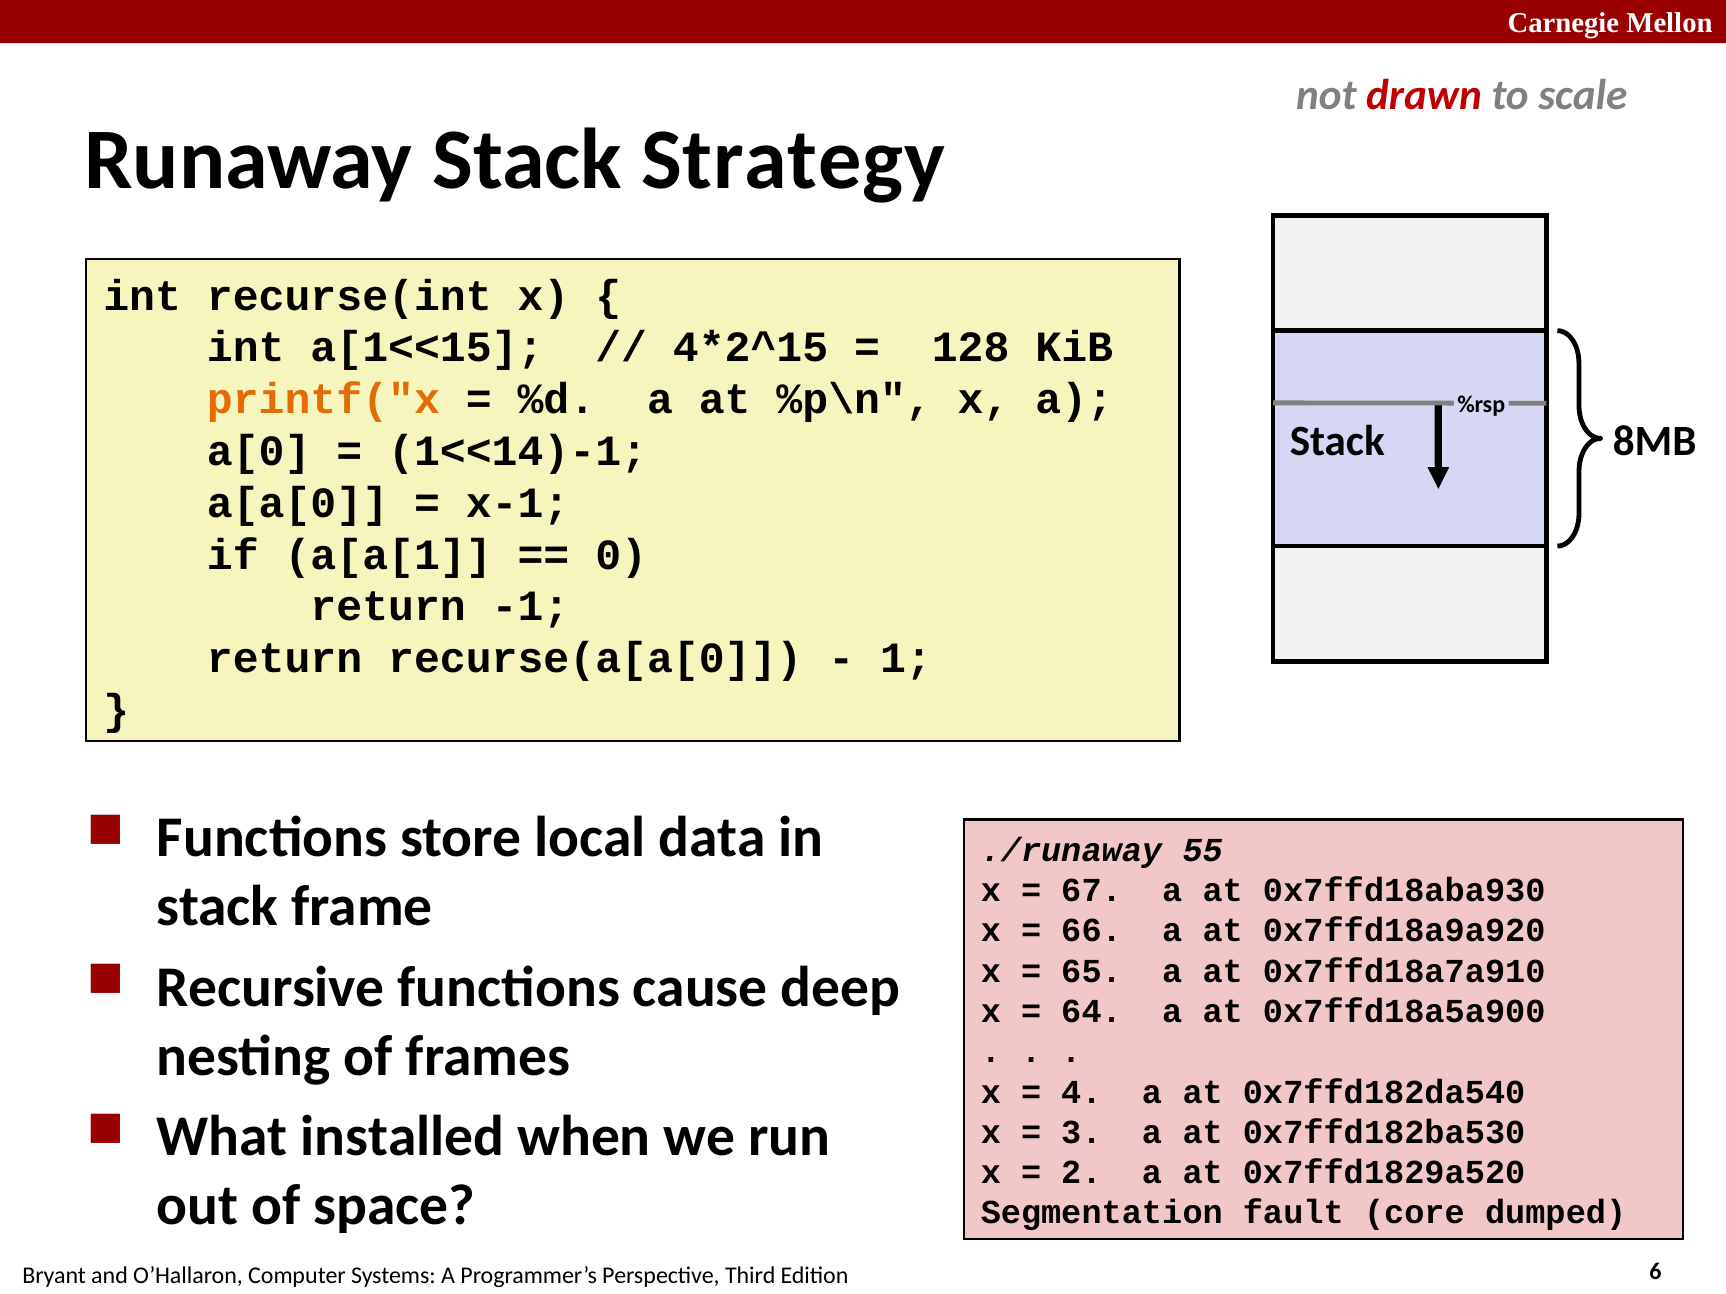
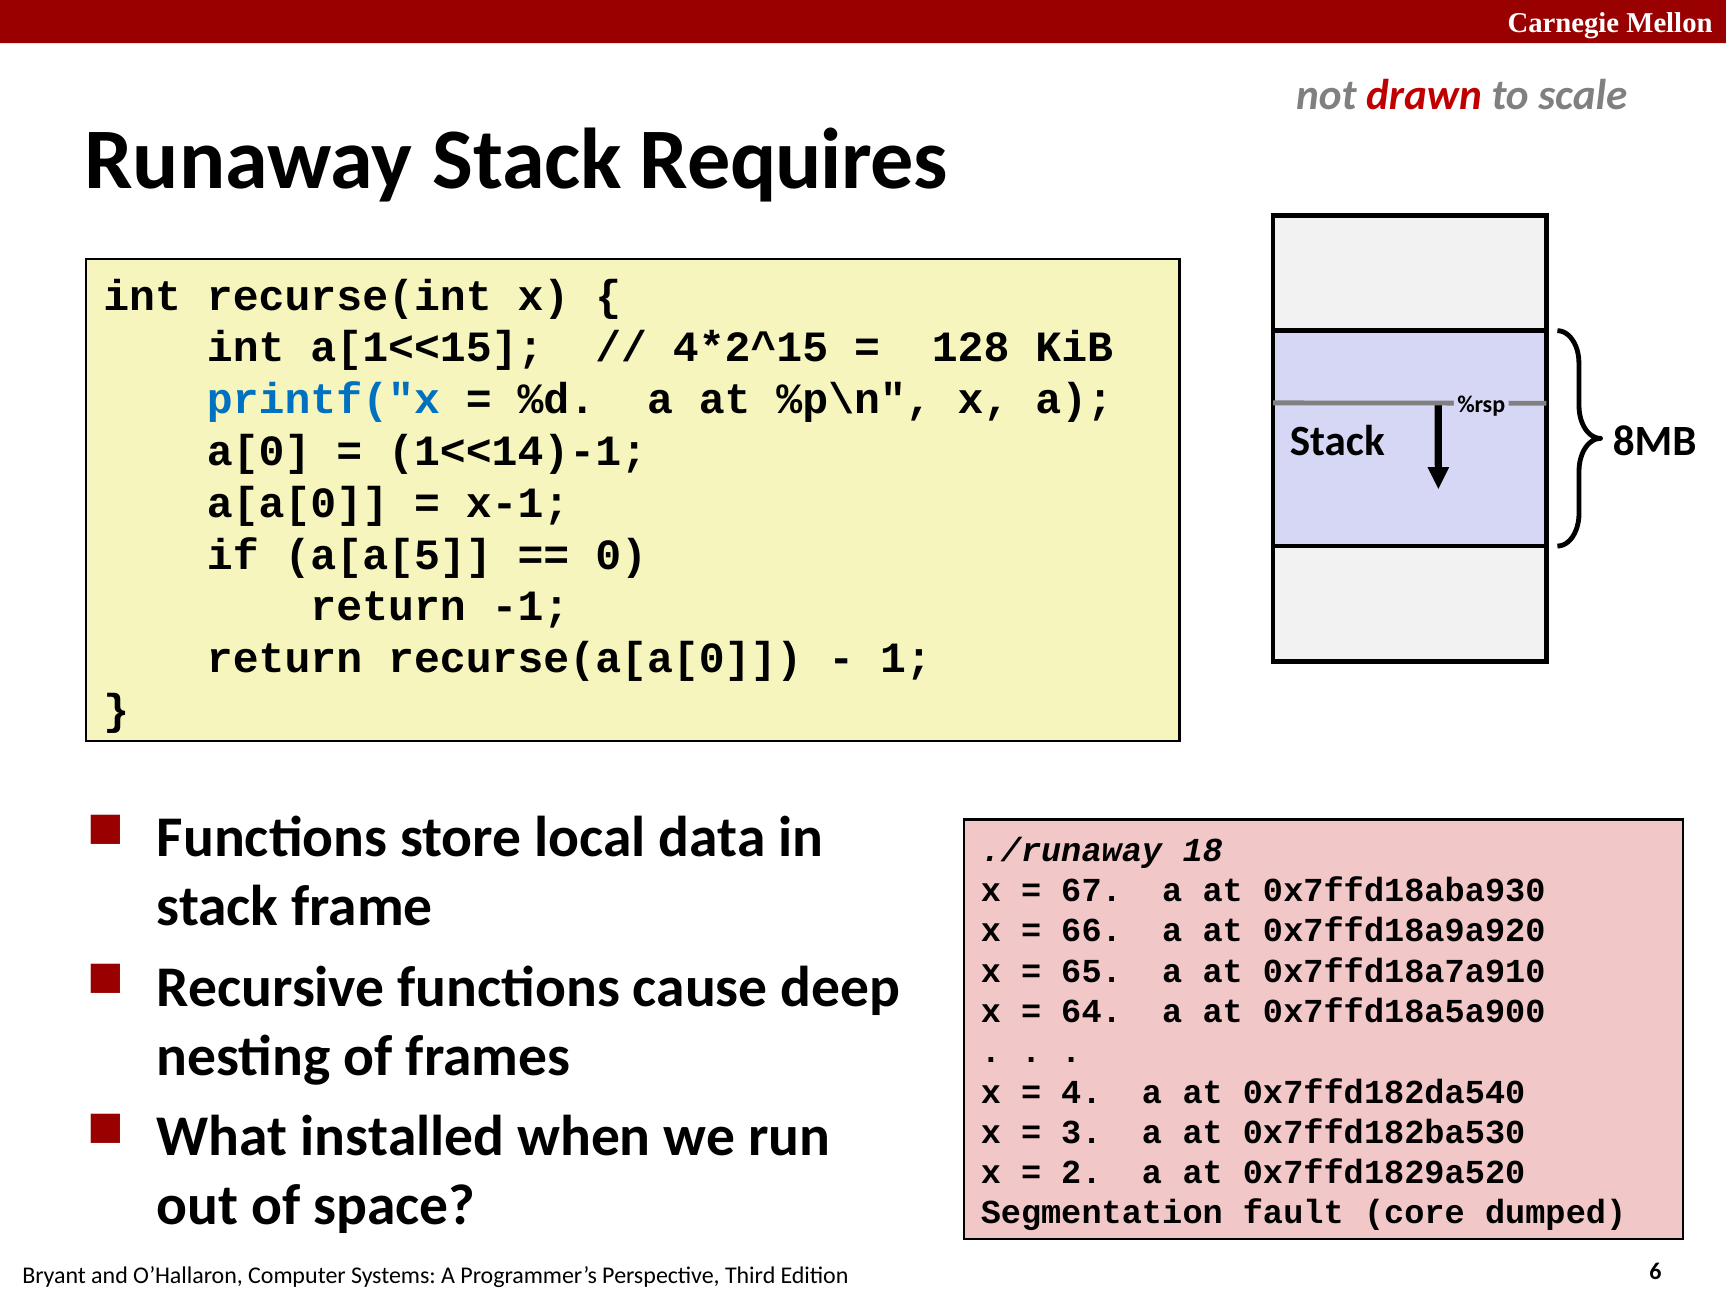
Strategy: Strategy -> Requires
printf("x colour: orange -> blue
a[a[1: a[a[1 -> a[a[5
55: 55 -> 18
